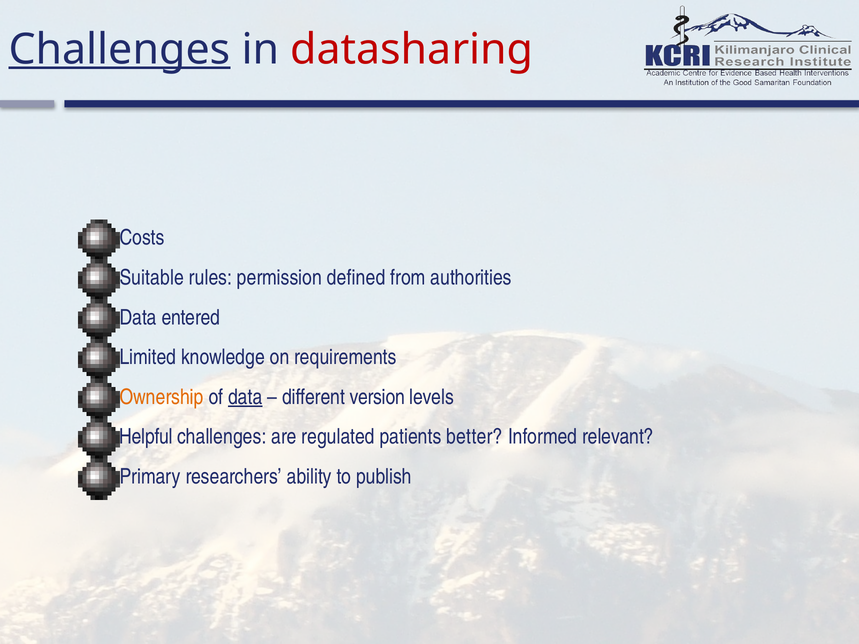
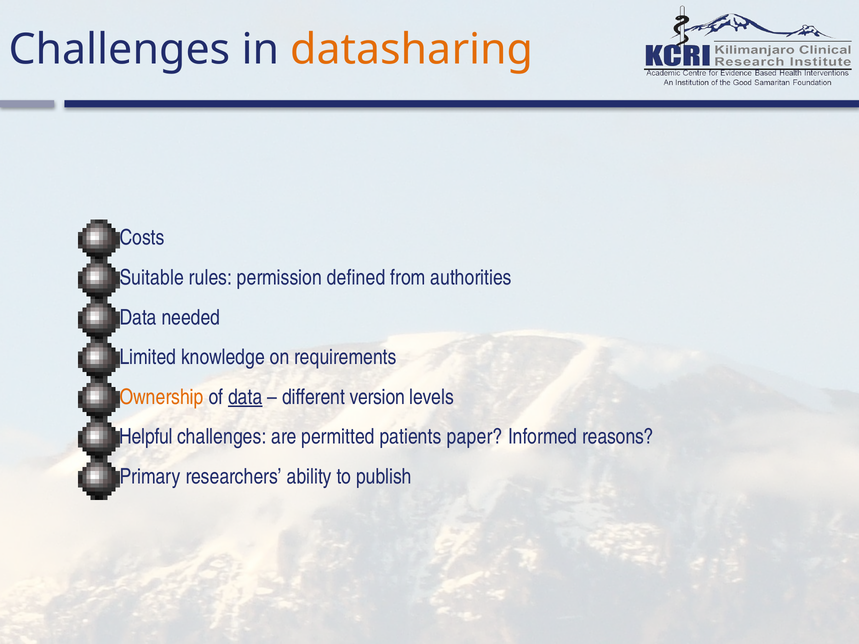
Challenges at (119, 50) underline: present -> none
datasharing colour: red -> orange
entered: entered -> needed
regulated: regulated -> permitted
better: better -> paper
relevant: relevant -> reasons
